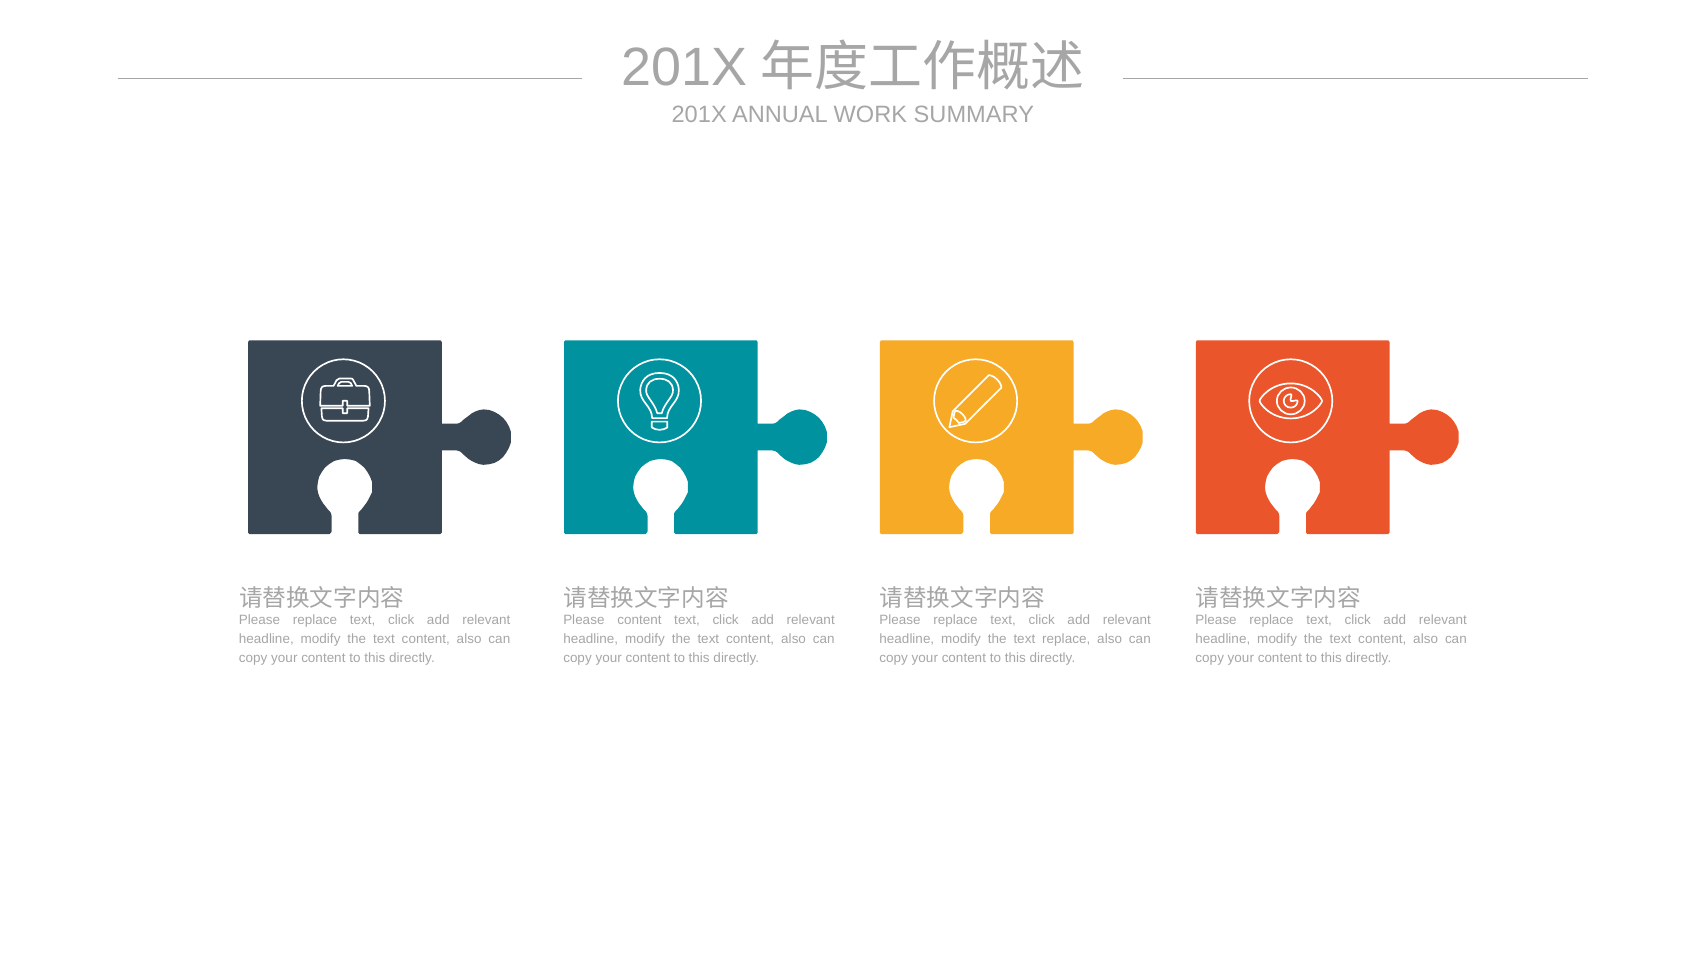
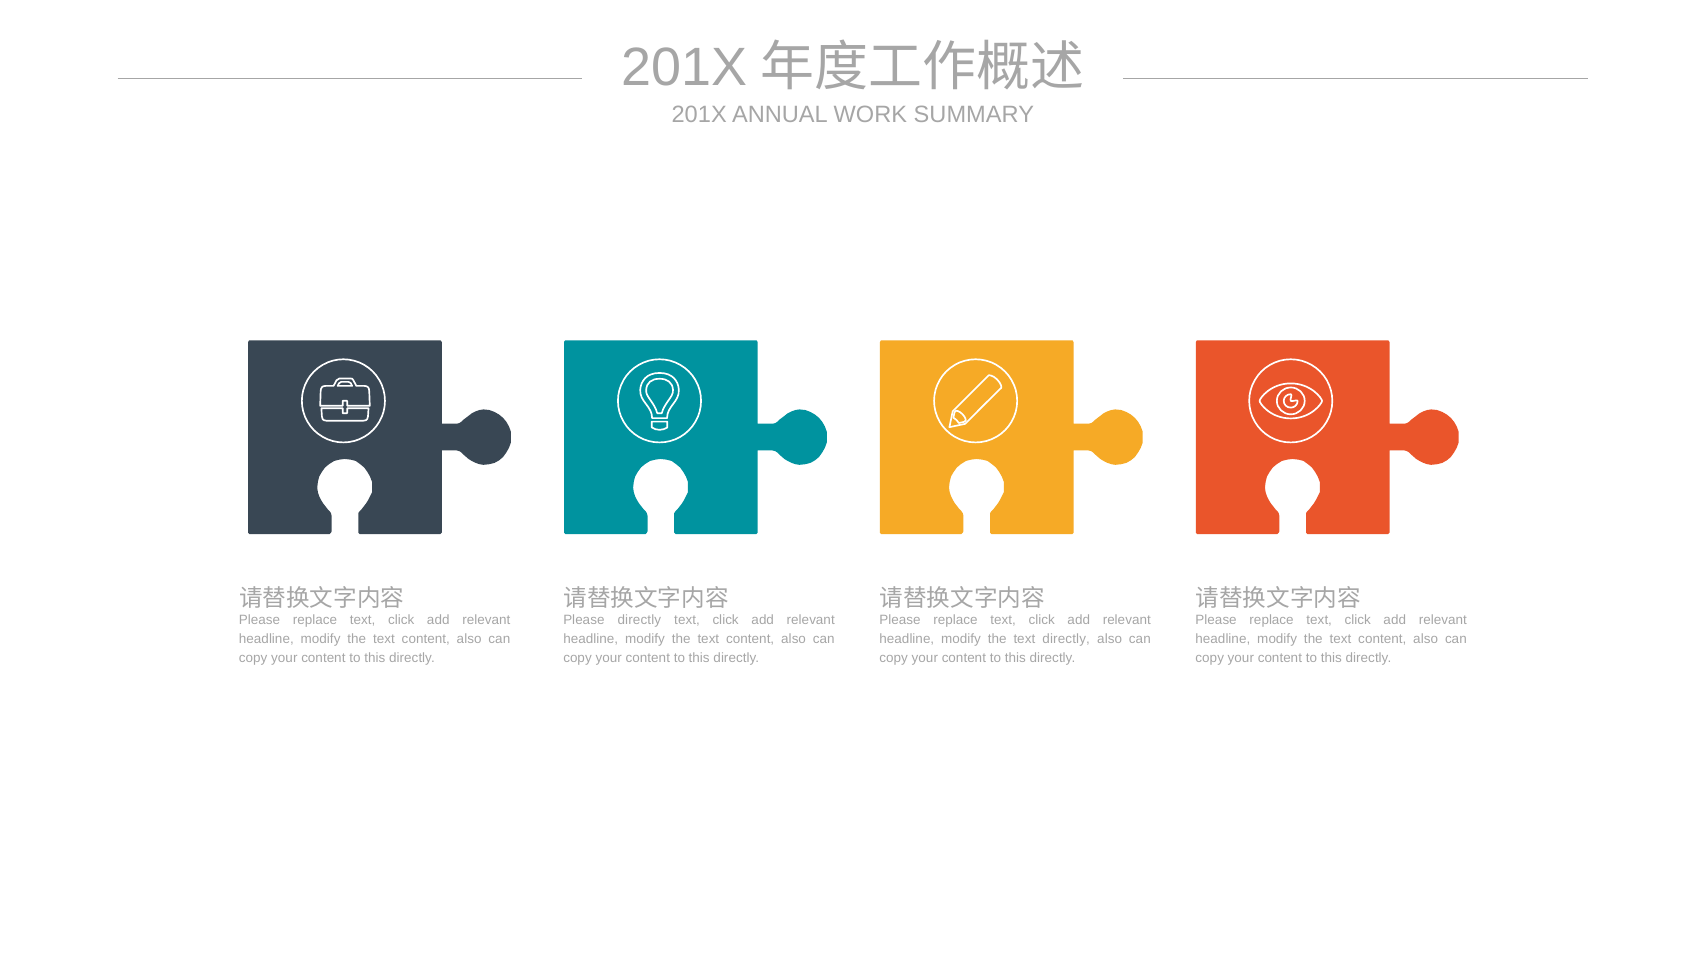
Please content: content -> directly
text replace: replace -> directly
